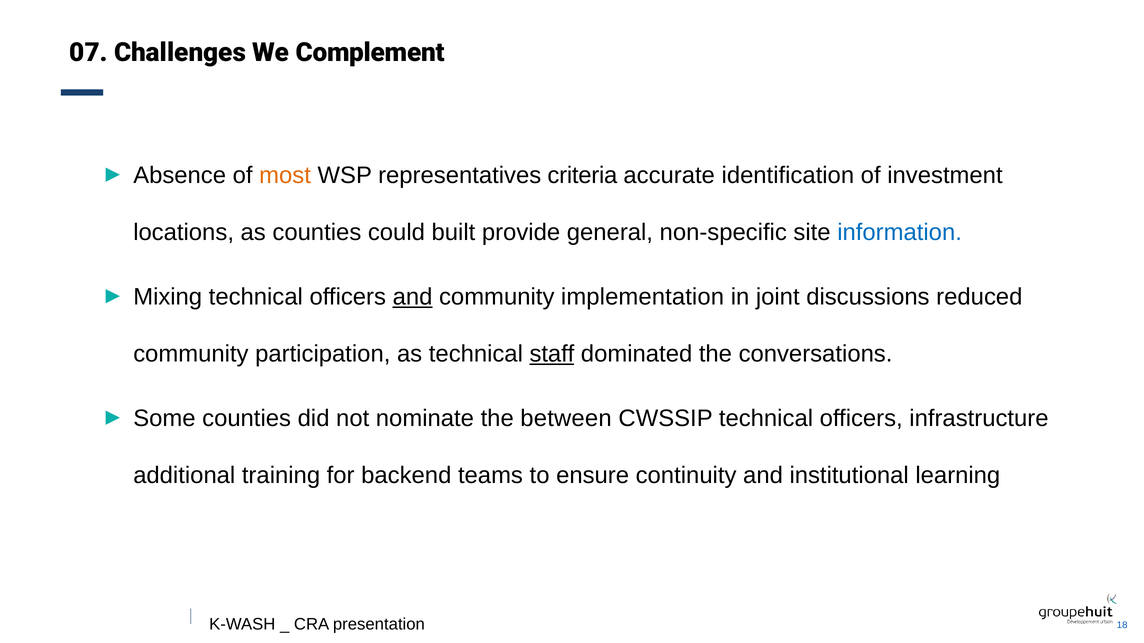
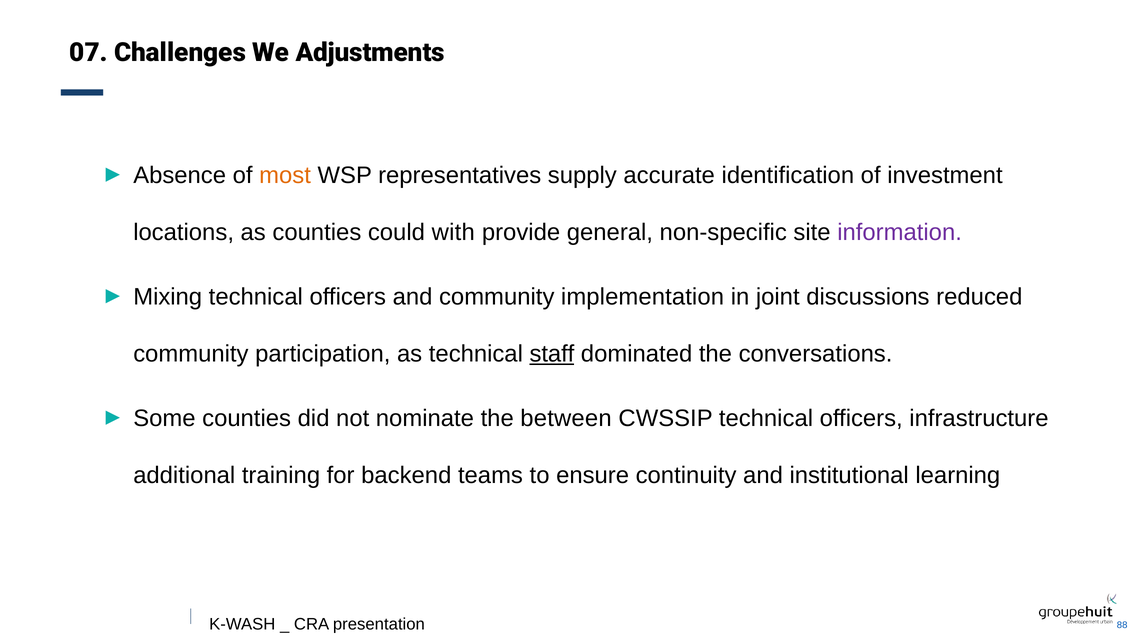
Complement: Complement -> Adjustments
criteria: criteria -> supply
built: built -> with
information colour: blue -> purple
and at (413, 297) underline: present -> none
18: 18 -> 88
